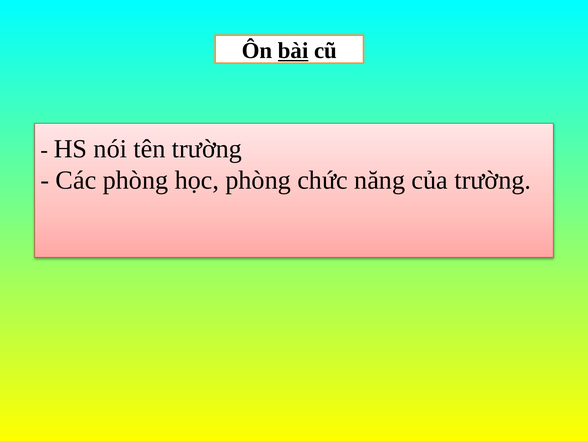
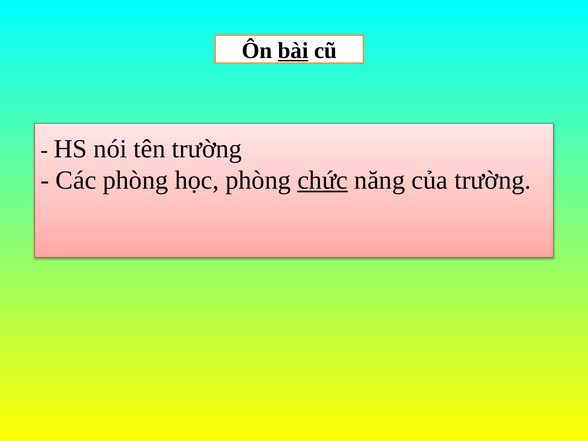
chức underline: none -> present
